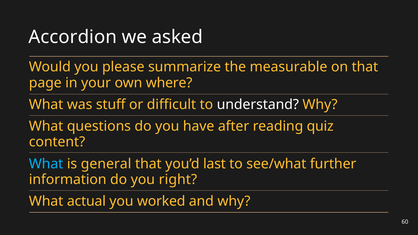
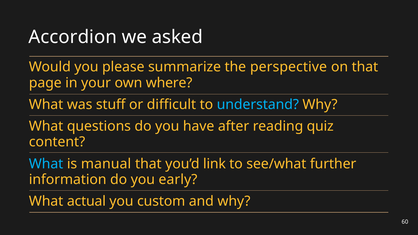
measurable: measurable -> perspective
understand colour: white -> light blue
general: general -> manual
last: last -> link
right: right -> early
worked: worked -> custom
